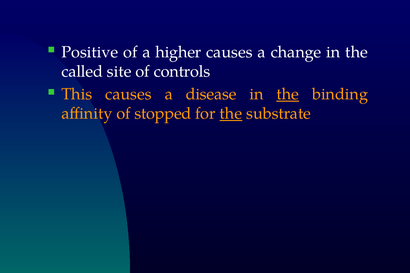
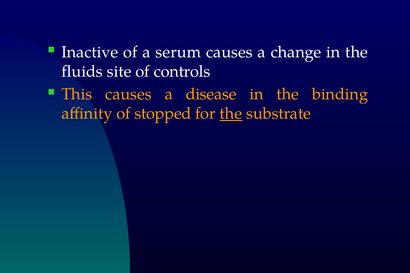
Positive: Positive -> Inactive
higher: higher -> serum
called: called -> fluids
the at (288, 94) underline: present -> none
